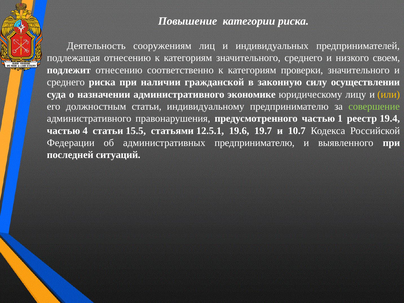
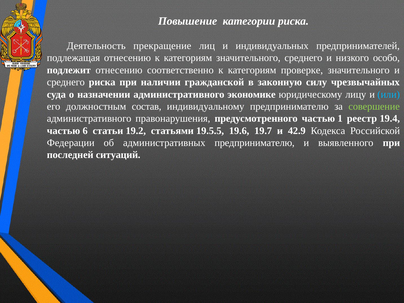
сооружениям: сооружениям -> прекращение
своем: своем -> особо
проверки: проверки -> проверке
осуществлении: осуществлении -> чрезвычайных
или colour: yellow -> light blue
должностным статьи: статьи -> состав
4: 4 -> 6
15.5: 15.5 -> 19.2
12.5.1: 12.5.1 -> 19.5.5
10.7: 10.7 -> 42.9
